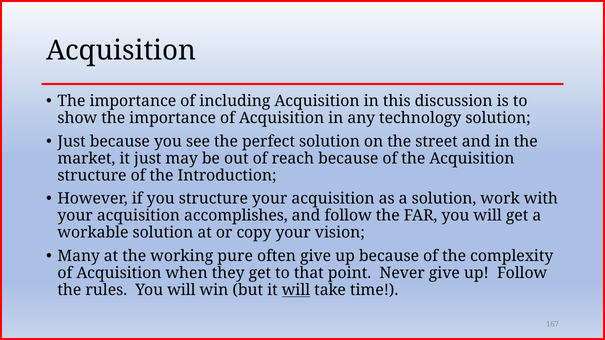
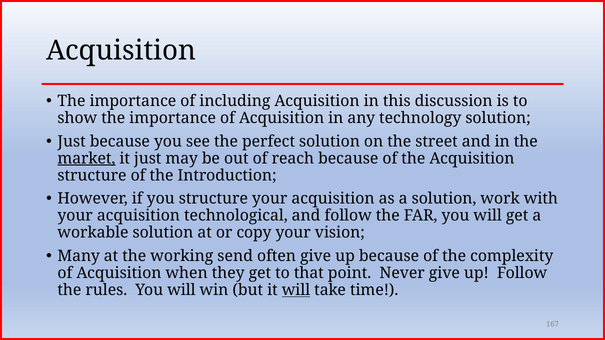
market underline: none -> present
accomplishes: accomplishes -> technological
pure: pure -> send
